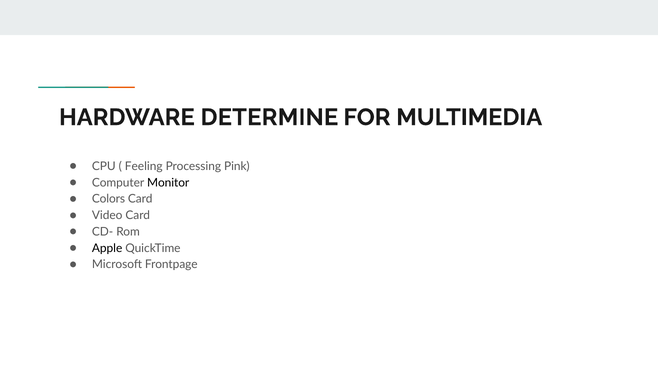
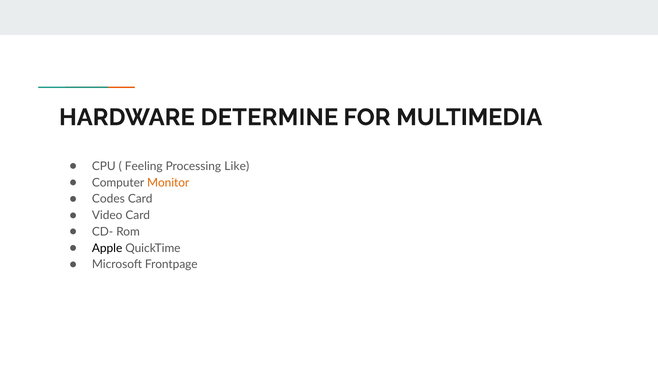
Pink: Pink -> Like
Monitor colour: black -> orange
Colors: Colors -> Codes
